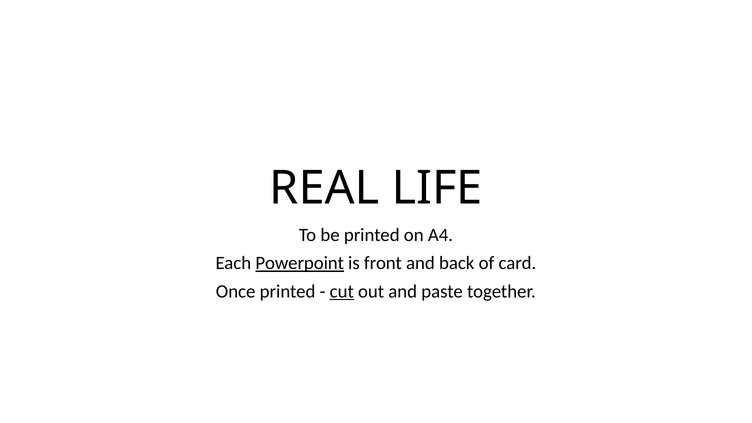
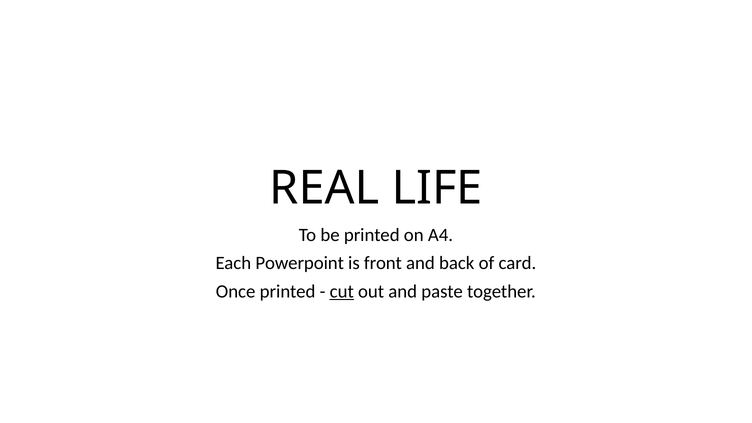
Powerpoint underline: present -> none
